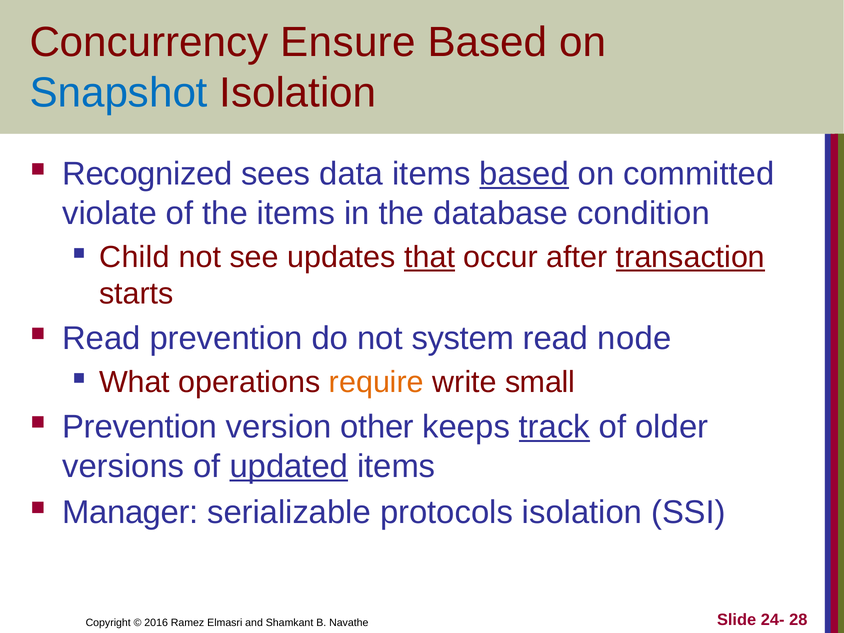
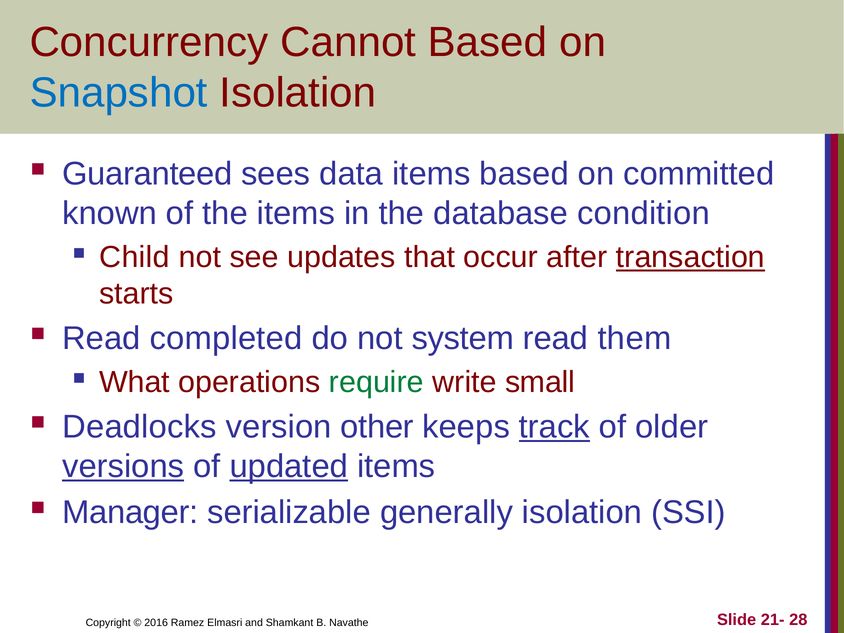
Ensure: Ensure -> Cannot
Recognized: Recognized -> Guaranteed
based at (524, 174) underline: present -> none
violate: violate -> known
that underline: present -> none
Read prevention: prevention -> completed
node: node -> them
require colour: orange -> green
Prevention at (140, 427): Prevention -> Deadlocks
versions underline: none -> present
protocols: protocols -> generally
24-: 24- -> 21-
